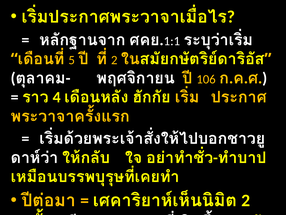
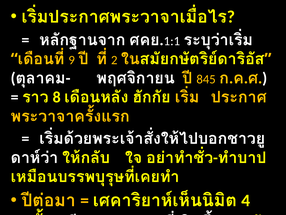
5: 5 -> 9
106: 106 -> 845
4: 4 -> 8
2 at (246, 200): 2 -> 4
